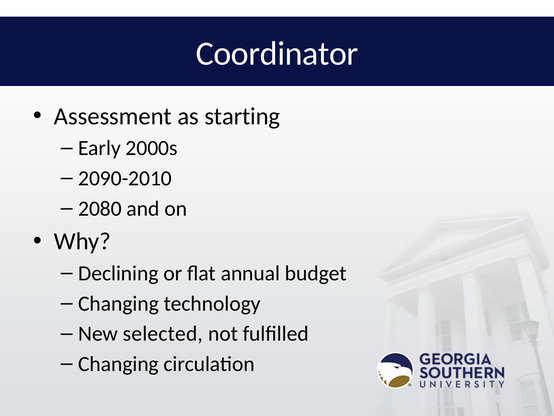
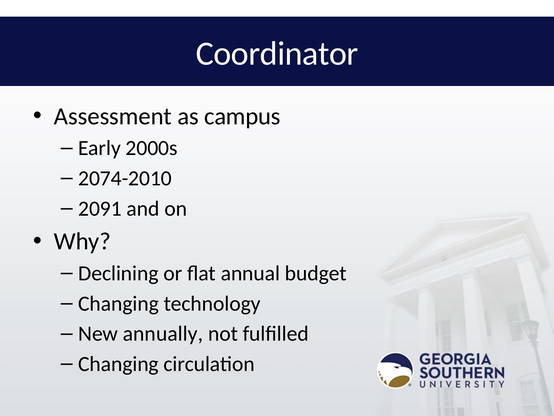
starting: starting -> campus
2090-2010: 2090-2010 -> 2074-2010
2080: 2080 -> 2091
selected: selected -> annually
